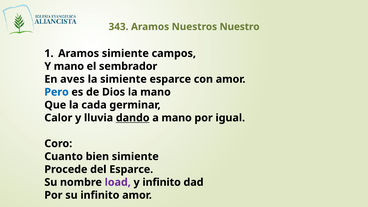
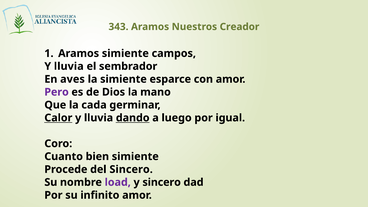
Nuestro: Nuestro -> Creador
mano at (69, 66): mano -> lluvia
Pero colour: blue -> purple
Calor underline: none -> present
a mano: mano -> luego
del Esparce: Esparce -> Sincero
y infinito: infinito -> sincero
